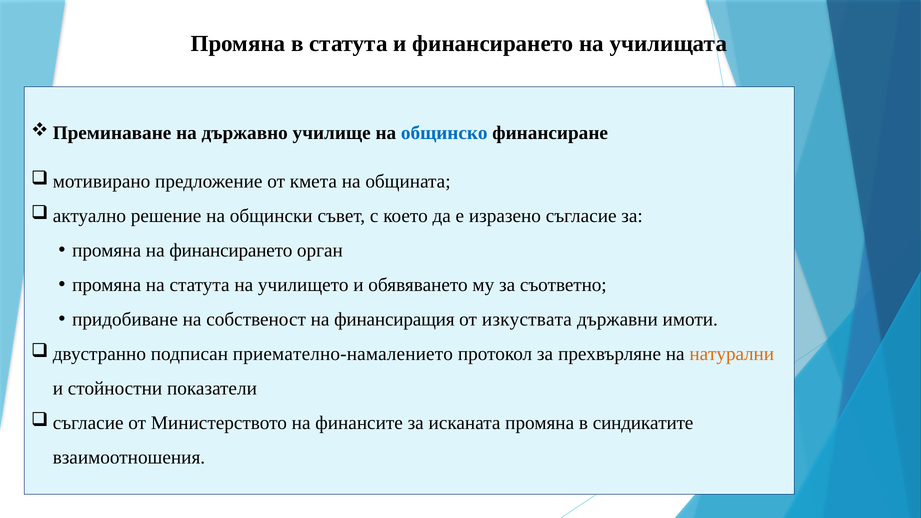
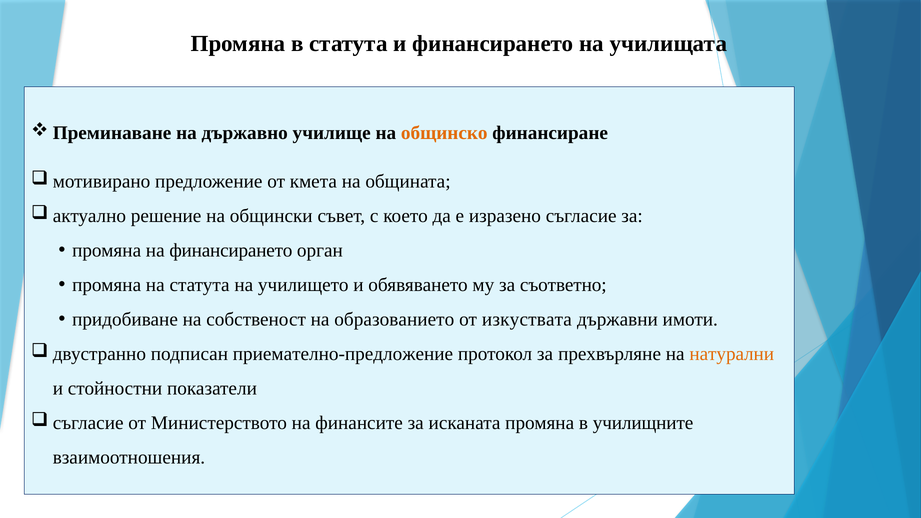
общинско colour: blue -> orange
финансиращия: финансиращия -> образованието
приемателно-намалението: приемателно-намалението -> приемателно-предложение
синдикатите: синдикатите -> училищните
